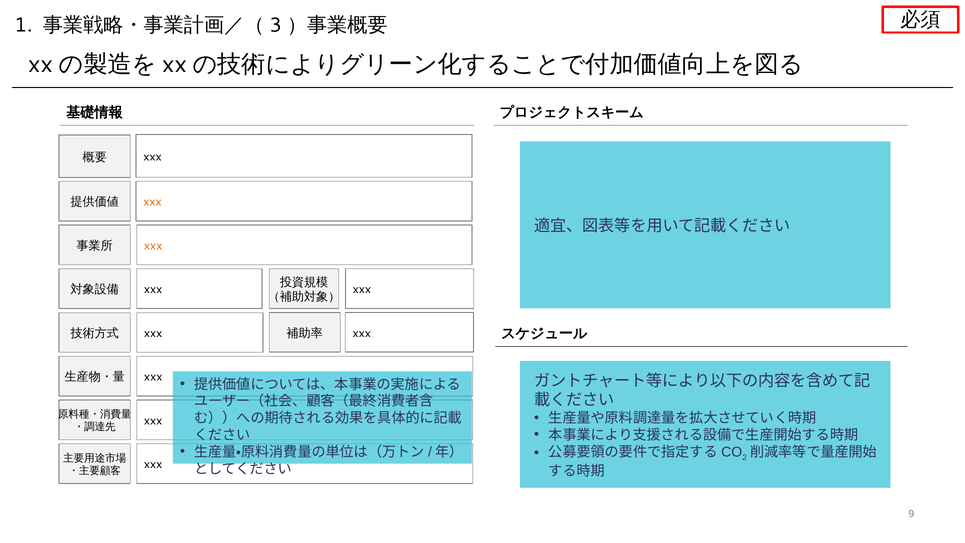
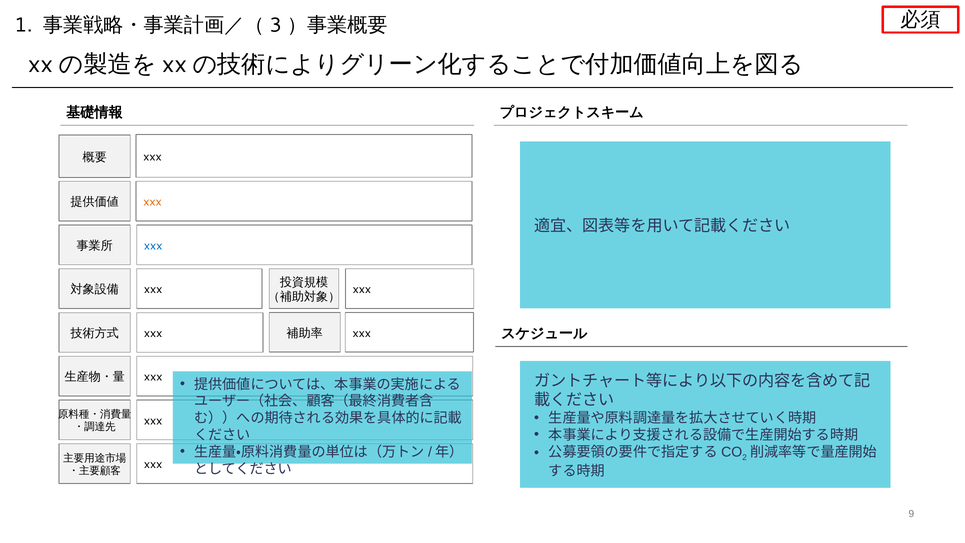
xxx at (153, 246) colour: orange -> blue
